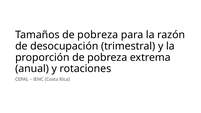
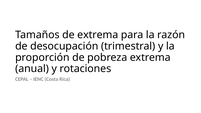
Tamaños de pobreza: pobreza -> extrema
